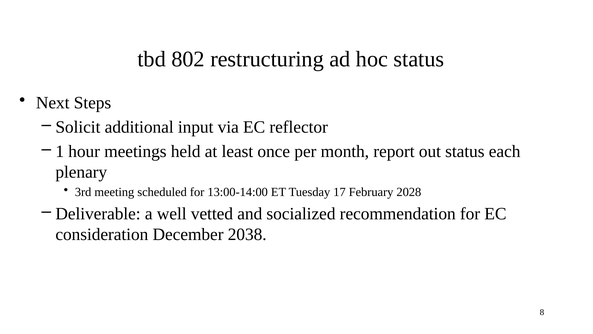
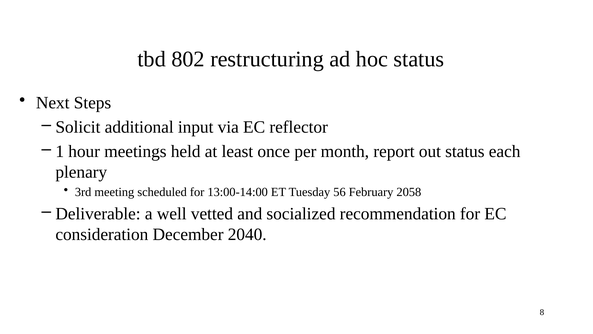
17: 17 -> 56
2028: 2028 -> 2058
2038: 2038 -> 2040
